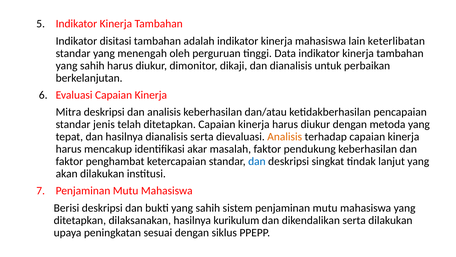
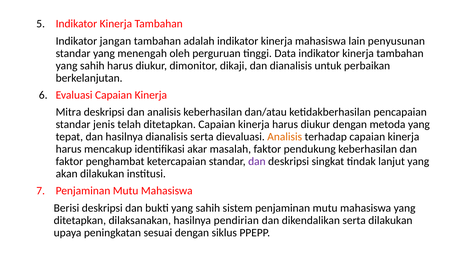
disitasi: disitasi -> jangan
keterlibatan: keterlibatan -> penyusunan
dan at (257, 161) colour: blue -> purple
kurikulum: kurikulum -> pendirian
